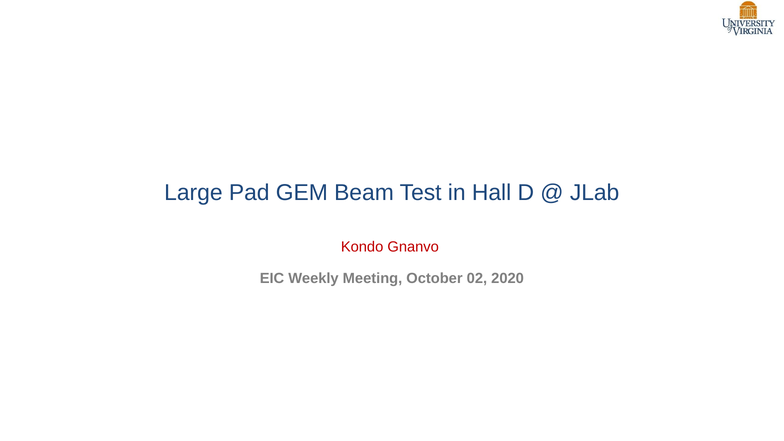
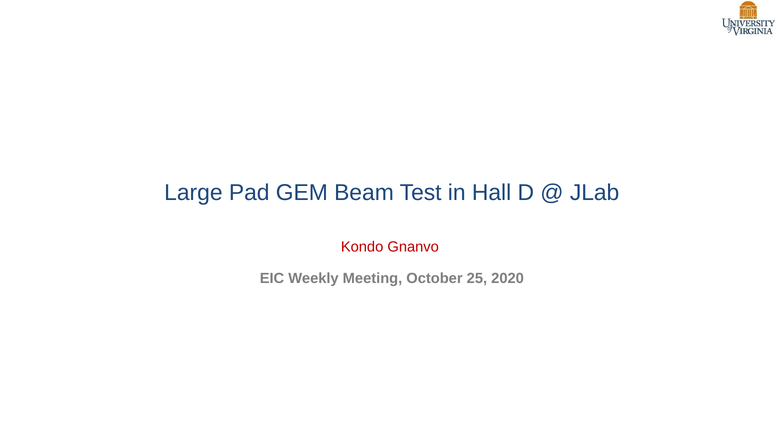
02: 02 -> 25
